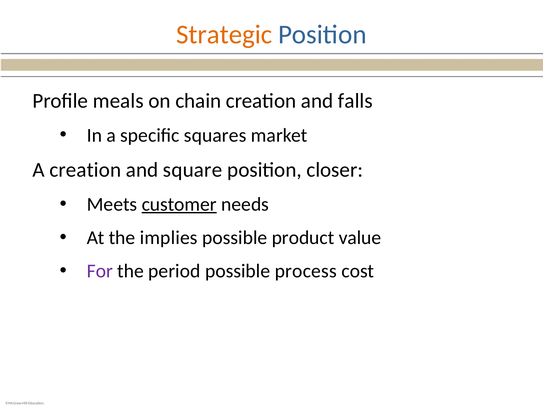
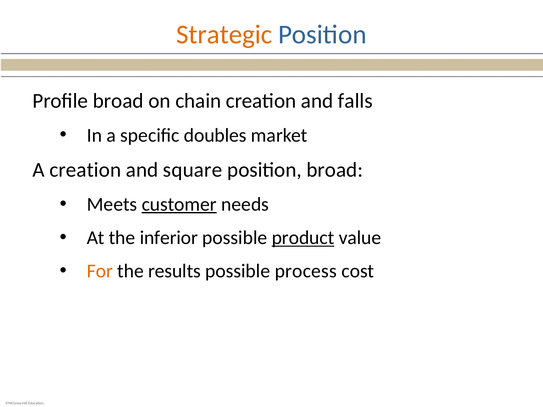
Profile meals: meals -> broad
squares: squares -> doubles
position closer: closer -> broad
implies: implies -> inferior
product underline: none -> present
For colour: purple -> orange
period: period -> results
